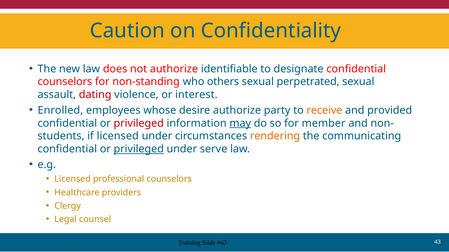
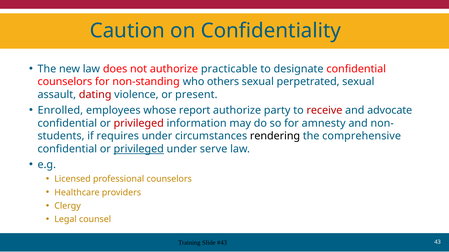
identifiable: identifiable -> practicable
interest: interest -> present
desire: desire -> report
receive colour: orange -> red
provided: provided -> advocate
may underline: present -> none
member: member -> amnesty
if licensed: licensed -> requires
rendering colour: orange -> black
communicating: communicating -> comprehensive
